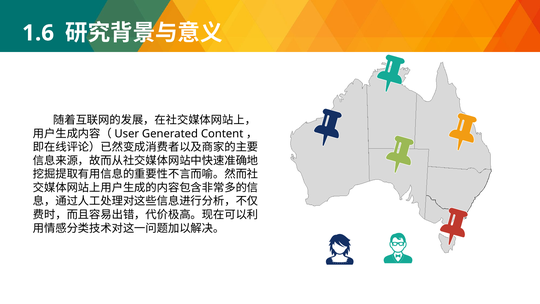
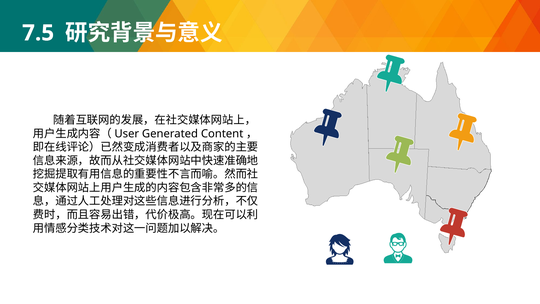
1.6: 1.6 -> 7.5
